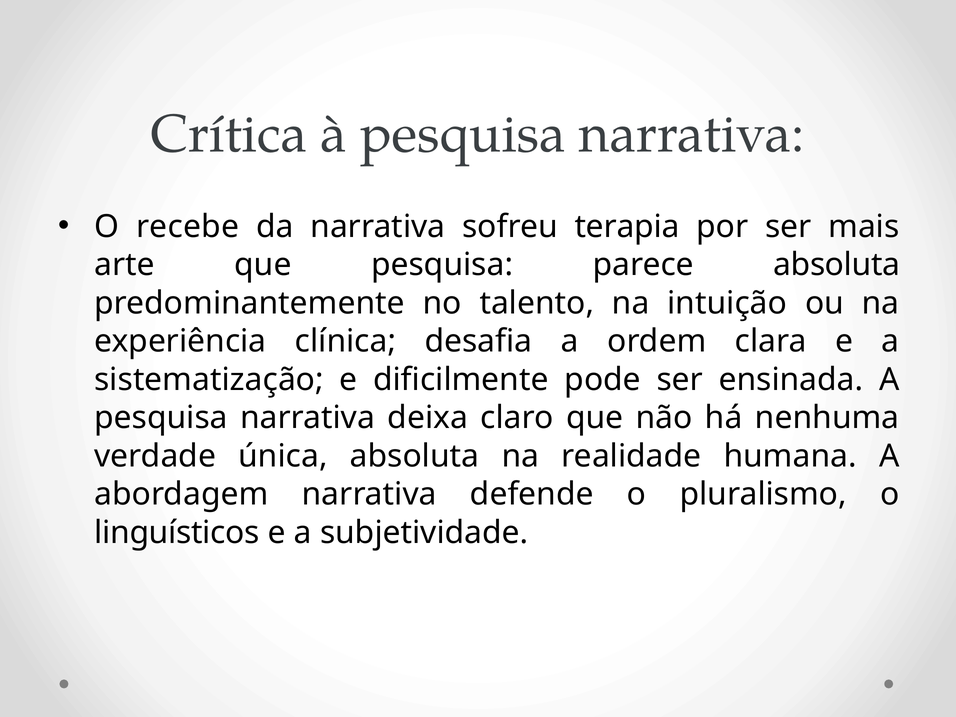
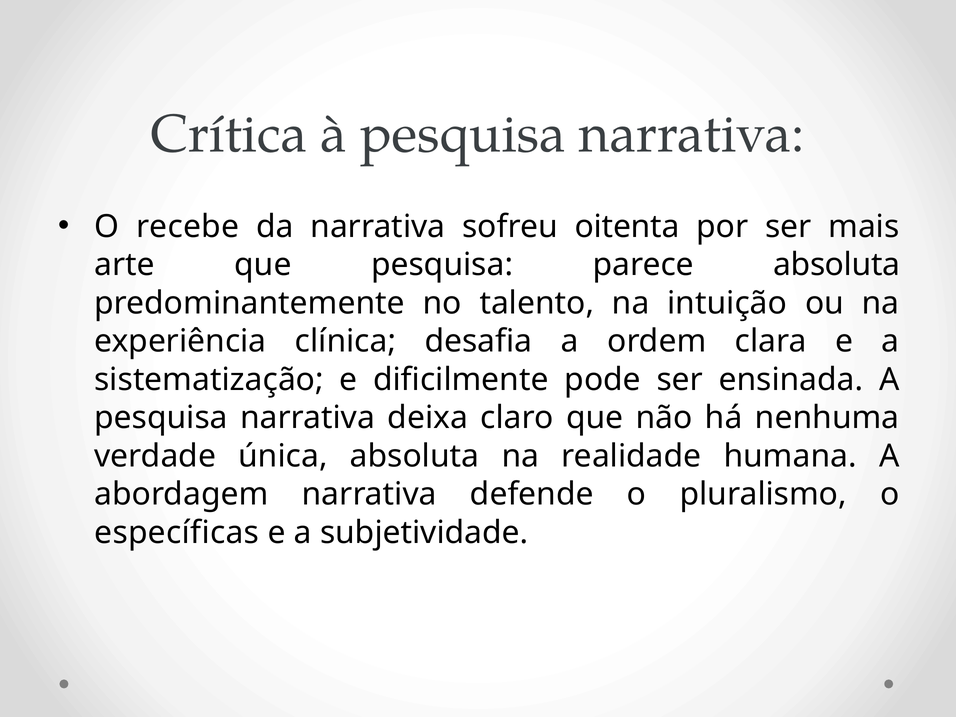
terapia: terapia -> oitenta
linguísticos: linguísticos -> específicas
